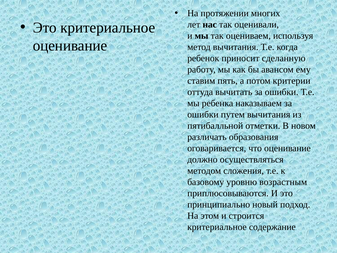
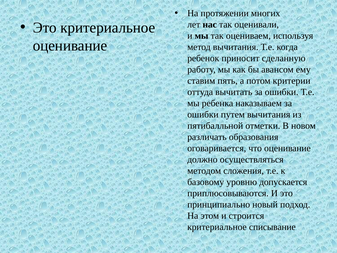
возрастным: возрастным -> допускается
содержание: содержание -> списывание
